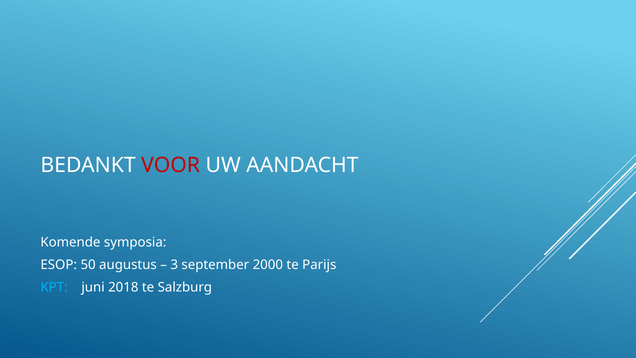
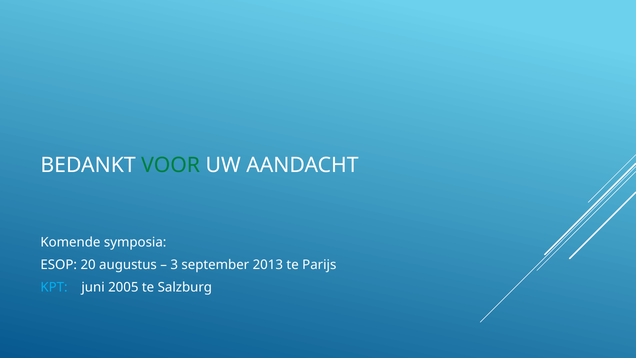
VOOR colour: red -> green
50: 50 -> 20
2000: 2000 -> 2013
2018: 2018 -> 2005
